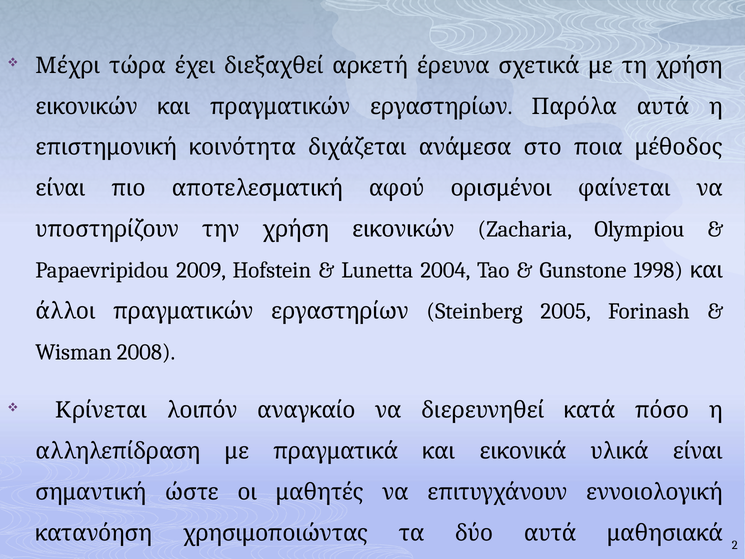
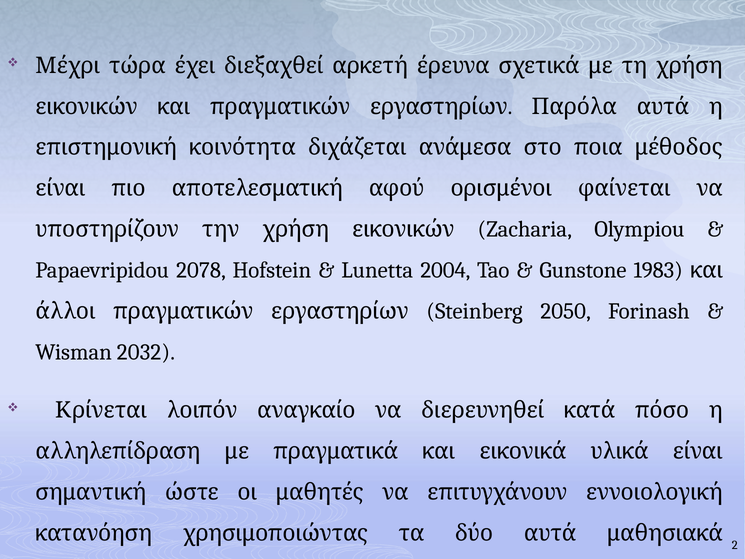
2009: 2009 -> 2078
1998: 1998 -> 1983
2005: 2005 -> 2050
2008: 2008 -> 2032
